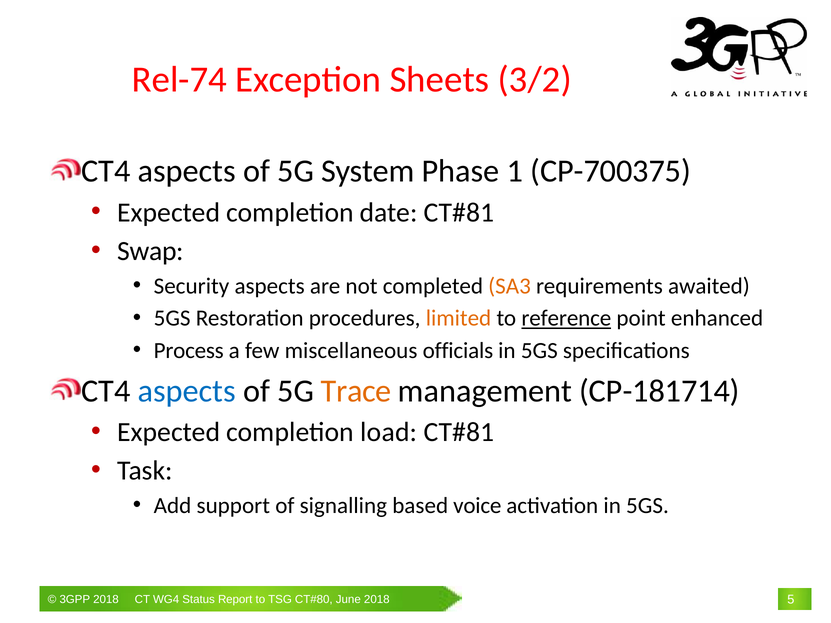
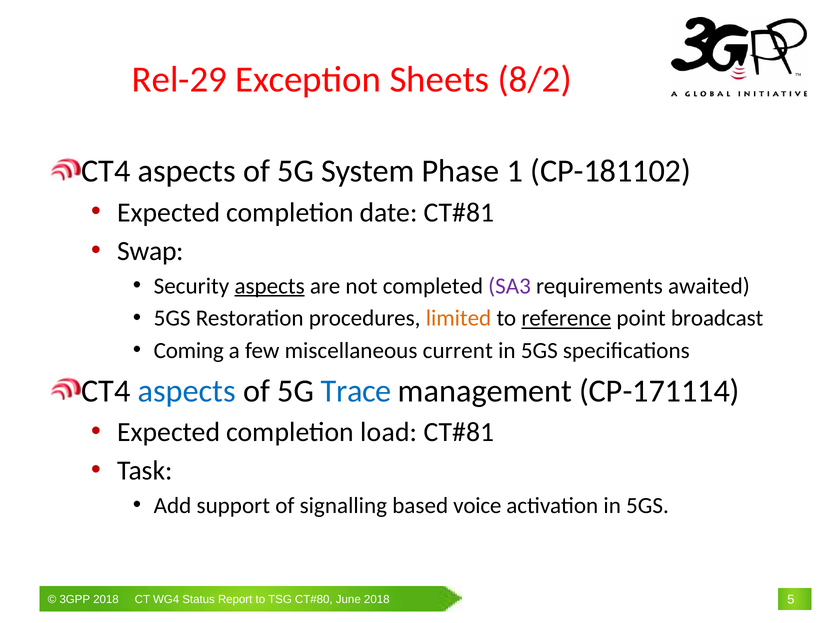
Rel-74: Rel-74 -> Rel-29
3/2: 3/2 -> 8/2
CP-700375: CP-700375 -> CP-181102
aspects at (270, 286) underline: none -> present
SA3 colour: orange -> purple
enhanced: enhanced -> broadcast
Process: Process -> Coming
officials: officials -> current
Trace colour: orange -> blue
CP-181714: CP-181714 -> CP-171114
